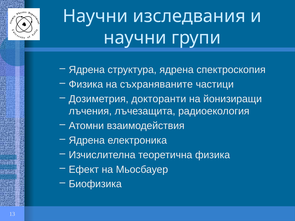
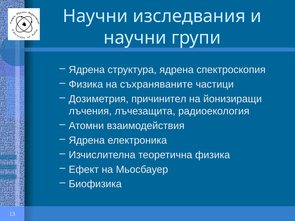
докторанти: докторанти -> причинител
